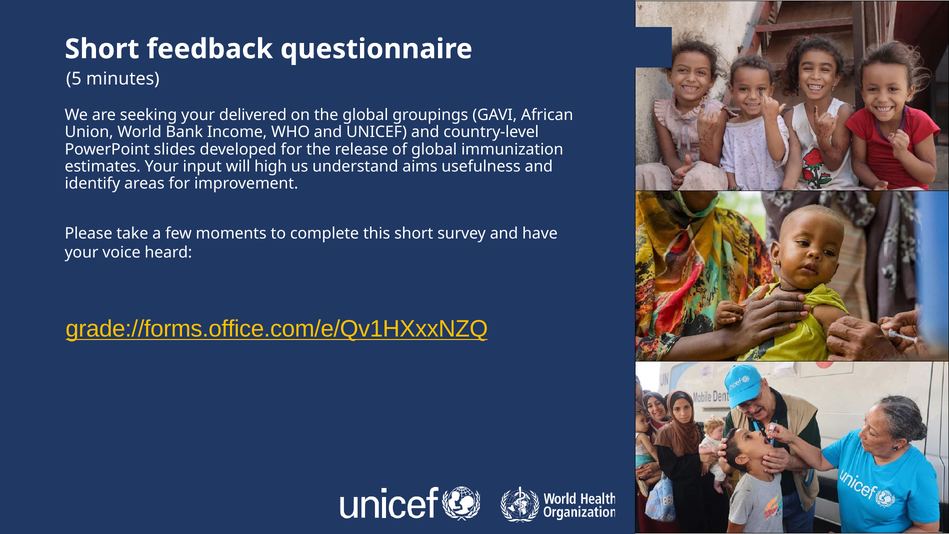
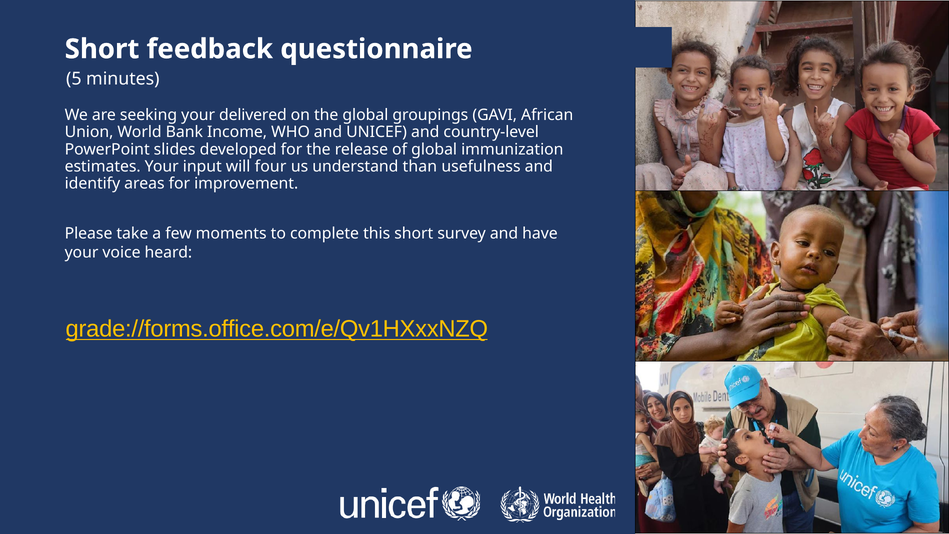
high: high -> four
aims: aims -> than
